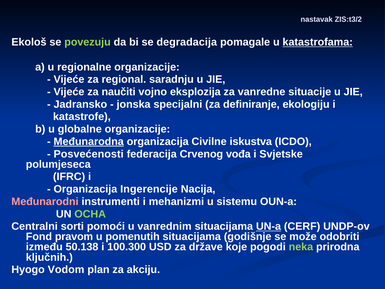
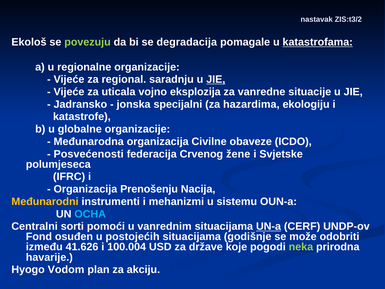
JIE at (216, 79) underline: none -> present
naučiti: naučiti -> uticala
definiranje: definiranje -> hazardima
Međunarodna underline: present -> none
iskustva: iskustva -> obaveze
vođa: vođa -> žene
Ingerencije: Ingerencije -> Prenošenju
Međunarodni colour: pink -> yellow
OCHA colour: light green -> light blue
pravom: pravom -> osuđen
pomenutih: pomenutih -> postojećih
50.138: 50.138 -> 41.626
100.300: 100.300 -> 100.004
ključnih: ključnih -> havarije
